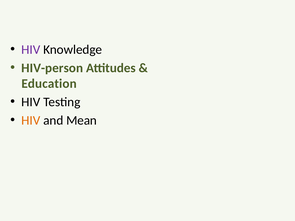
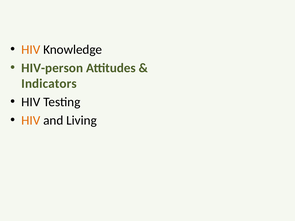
HIV at (31, 50) colour: purple -> orange
Education: Education -> Indicators
Mean: Mean -> Living
